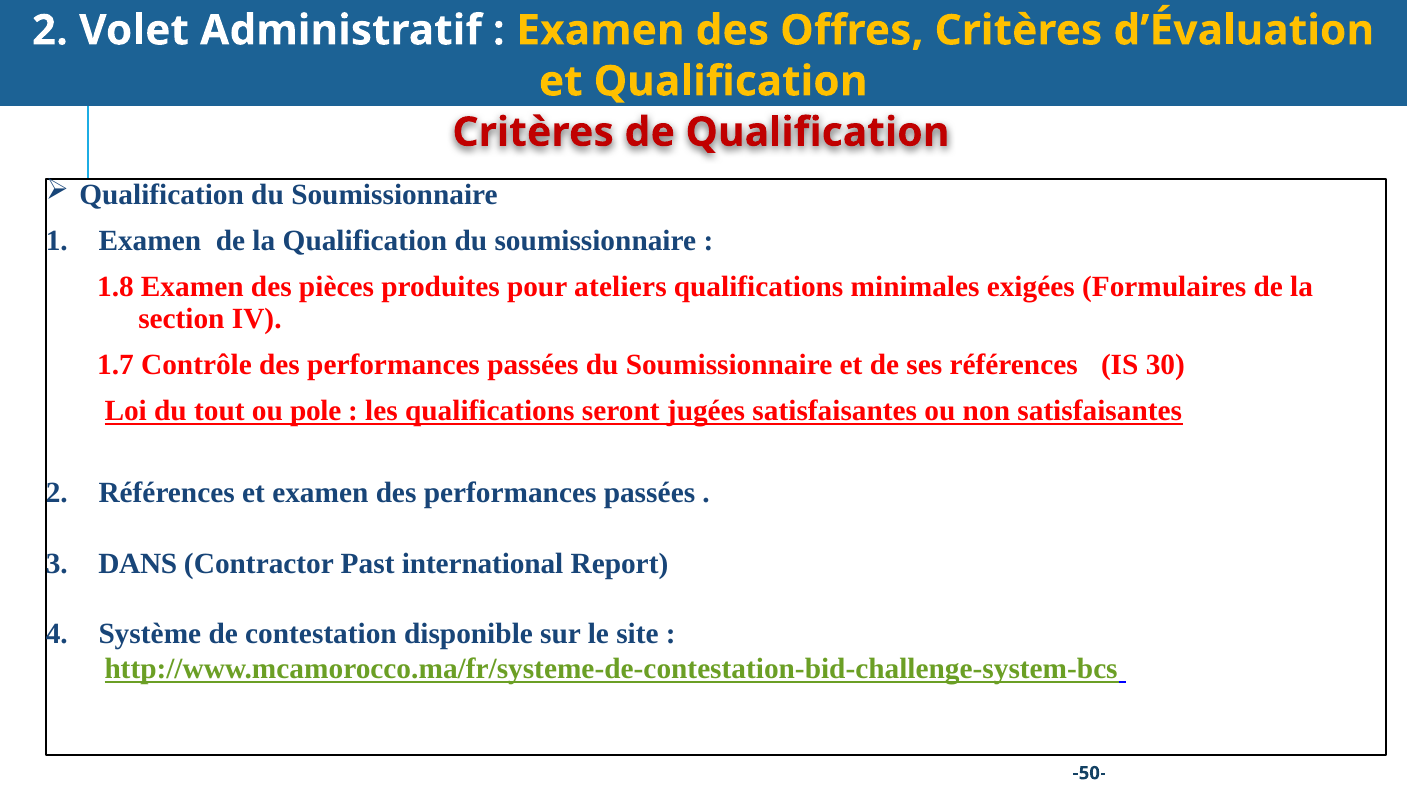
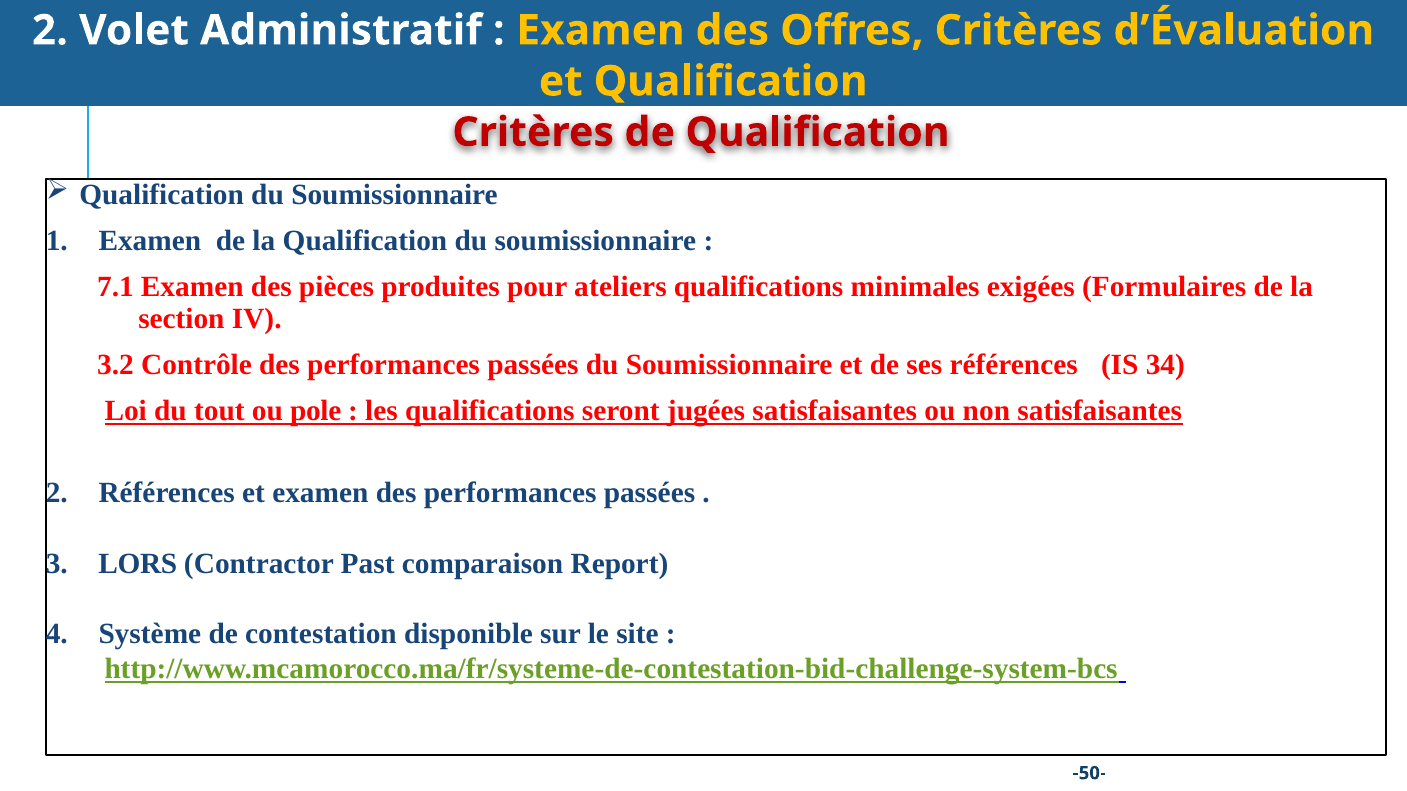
1.8: 1.8 -> 7.1
1.7: 1.7 -> 3.2
30: 30 -> 34
DANS: DANS -> LORS
international: international -> comparaison
